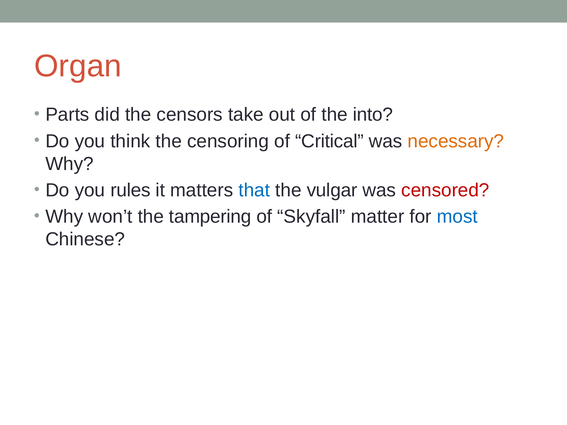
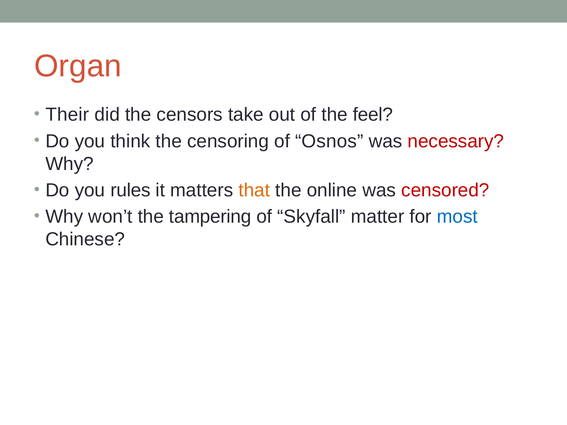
Parts: Parts -> Their
into: into -> feel
Critical: Critical -> Osnos
necessary colour: orange -> red
that colour: blue -> orange
vulgar: vulgar -> online
